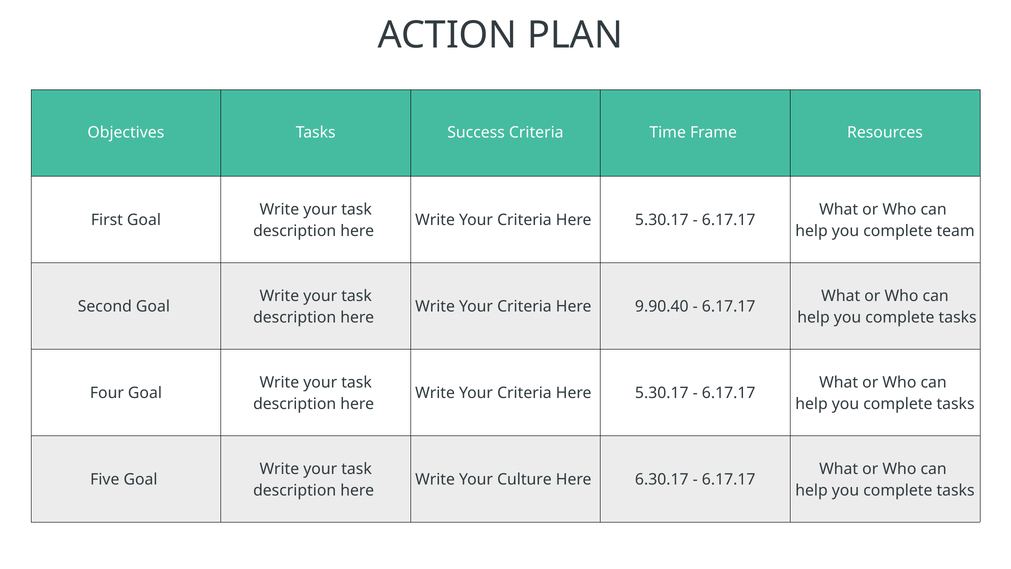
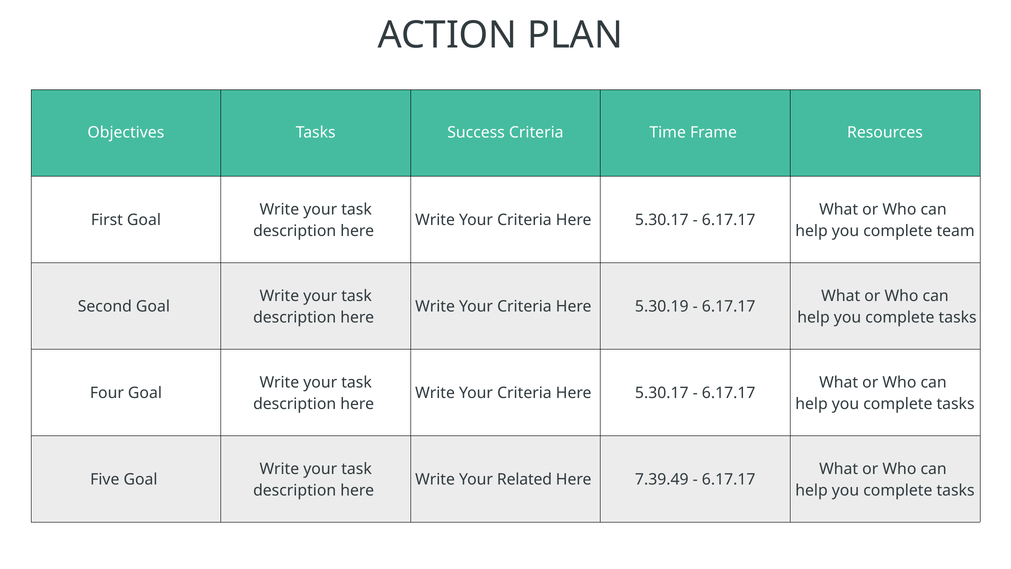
9.90.40: 9.90.40 -> 5.30.19
Culture: Culture -> Related
6.30.17: 6.30.17 -> 7.39.49
